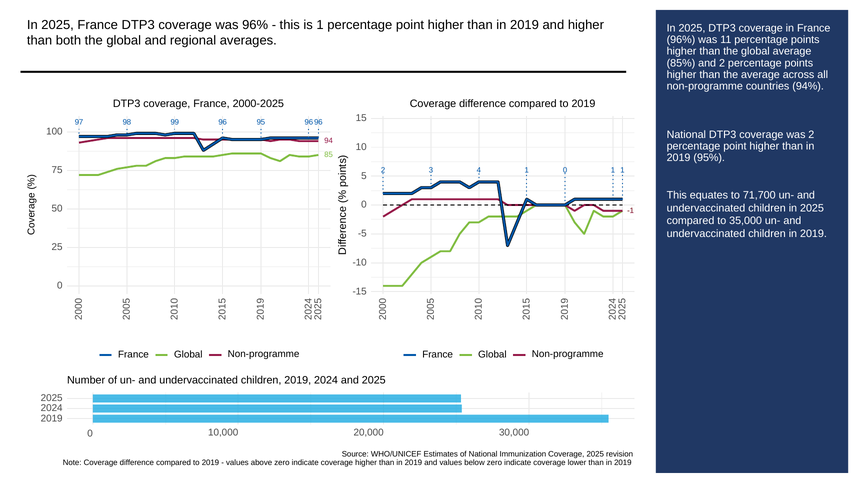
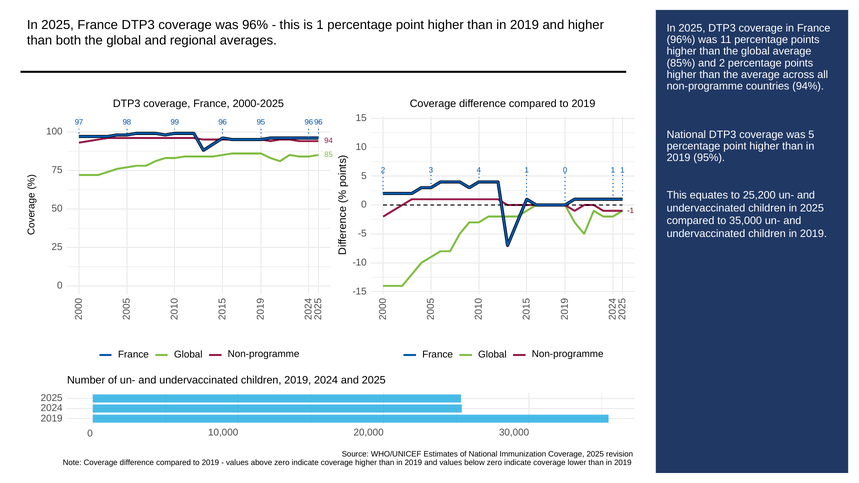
was 2: 2 -> 5
71,700: 71,700 -> 25,200
